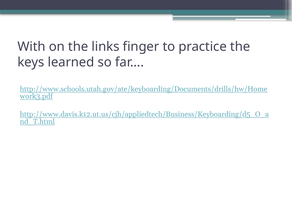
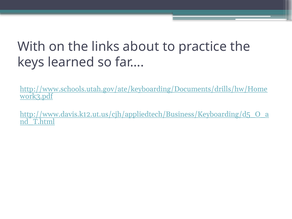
finger: finger -> about
